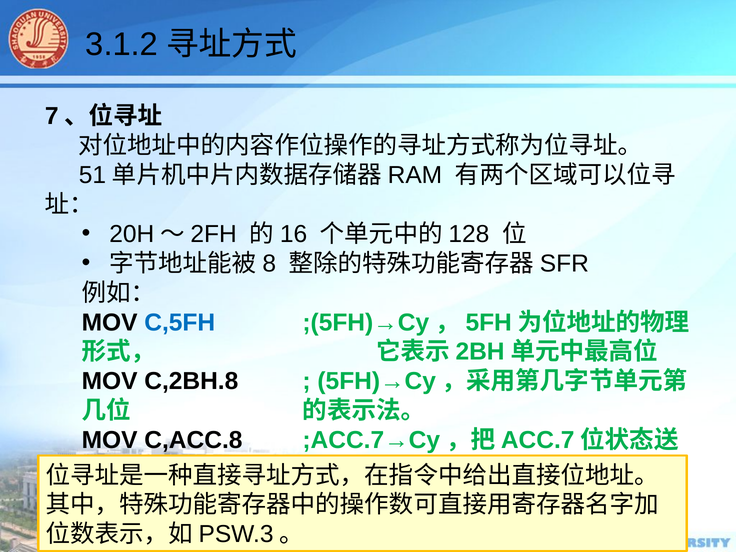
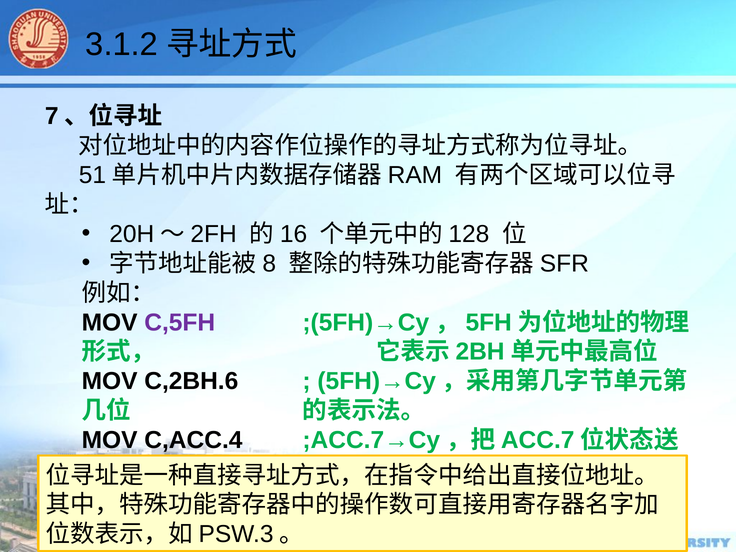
C,5FH colour: blue -> purple
C,2BH.8: C,2BH.8 -> C,2BH.6
C,ACC.8: C,ACC.8 -> C,ACC.4
